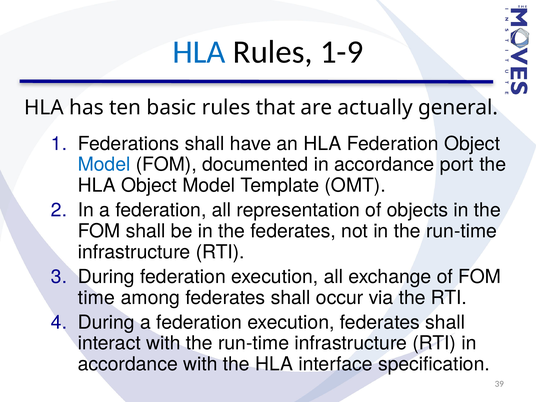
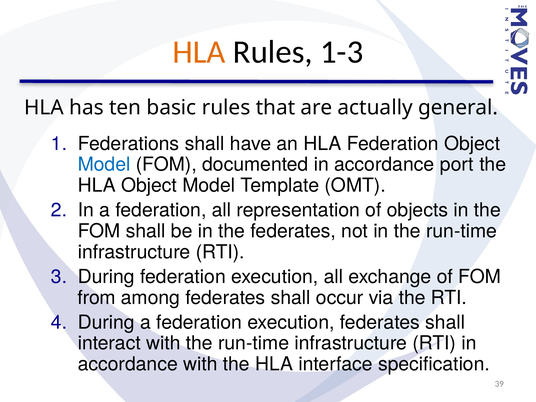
HLA at (199, 52) colour: blue -> orange
1-9: 1-9 -> 1-3
time: time -> from
